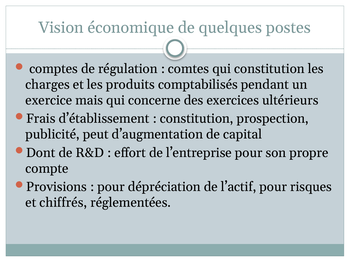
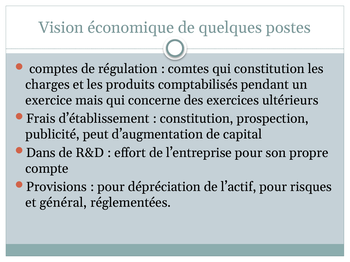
Dont: Dont -> Dans
chiffrés: chiffrés -> général
